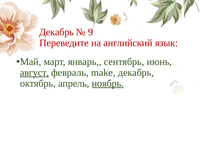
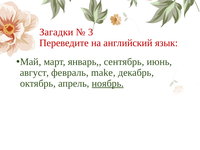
Декабрь at (57, 32): Декабрь -> Загадки
9: 9 -> 3
август underline: present -> none
